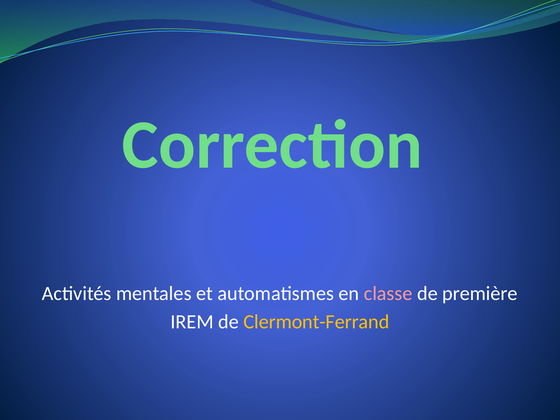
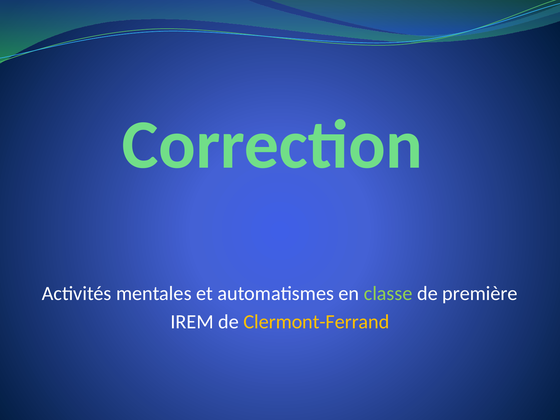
classe colour: pink -> light green
